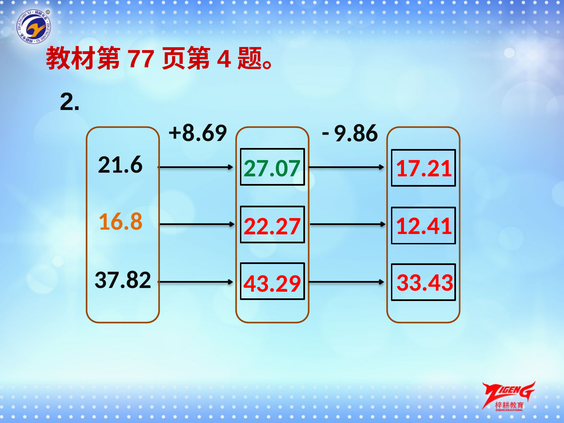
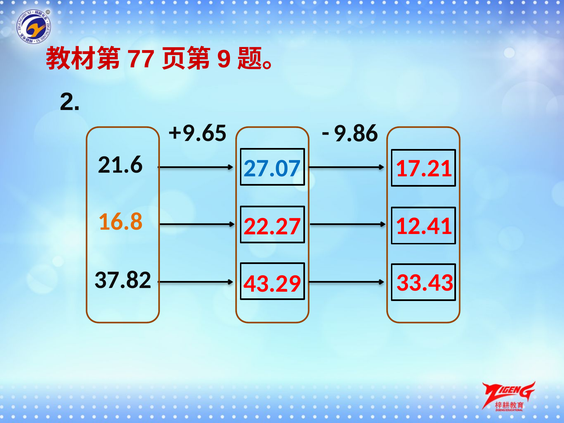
4: 4 -> 9
8.69: 8.69 -> 9.65
27.07 colour: green -> blue
